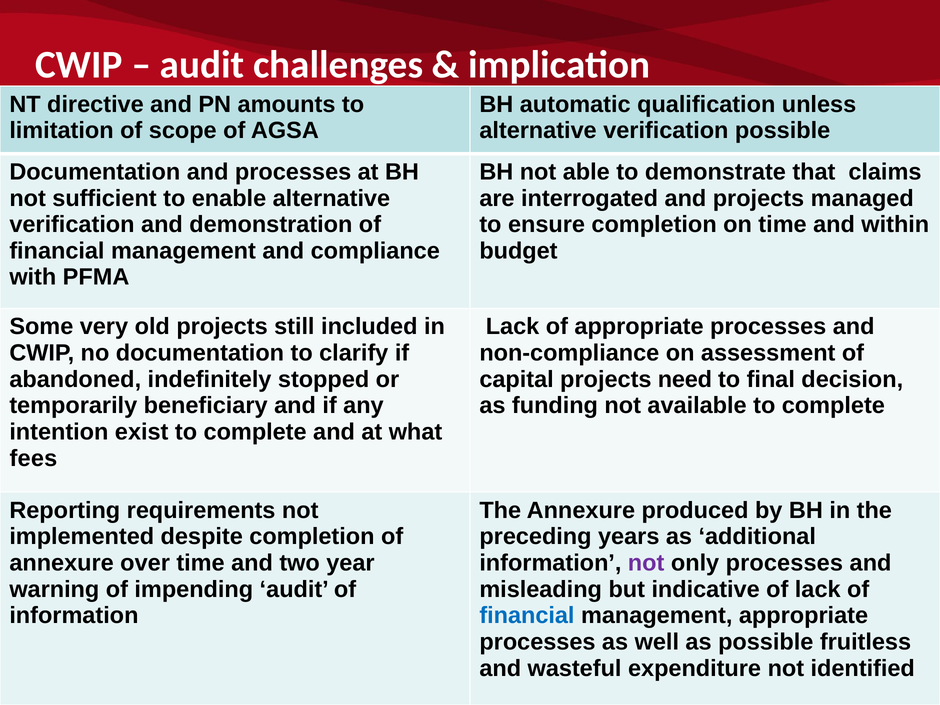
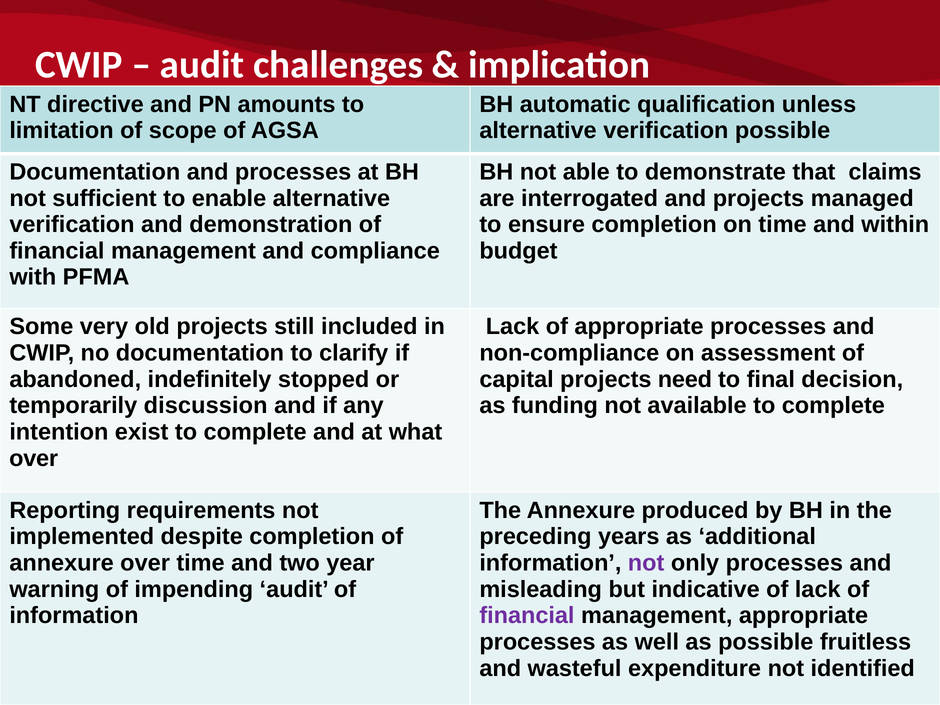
beneficiary: beneficiary -> discussion
fees at (33, 458): fees -> over
financial at (527, 616) colour: blue -> purple
